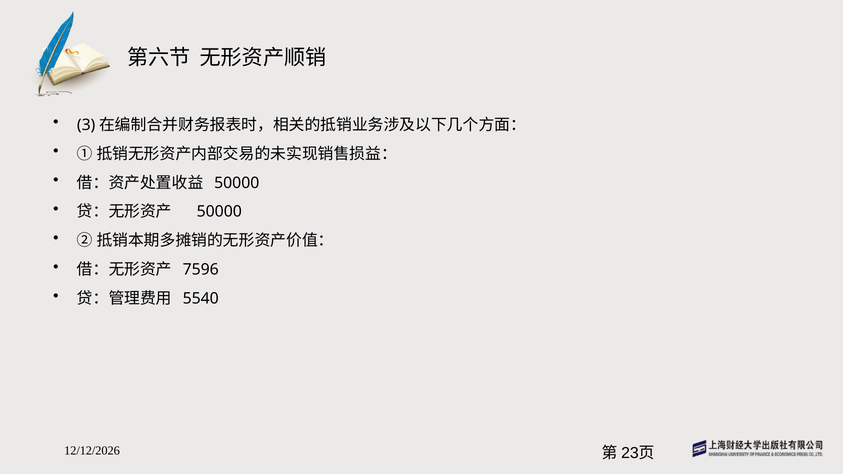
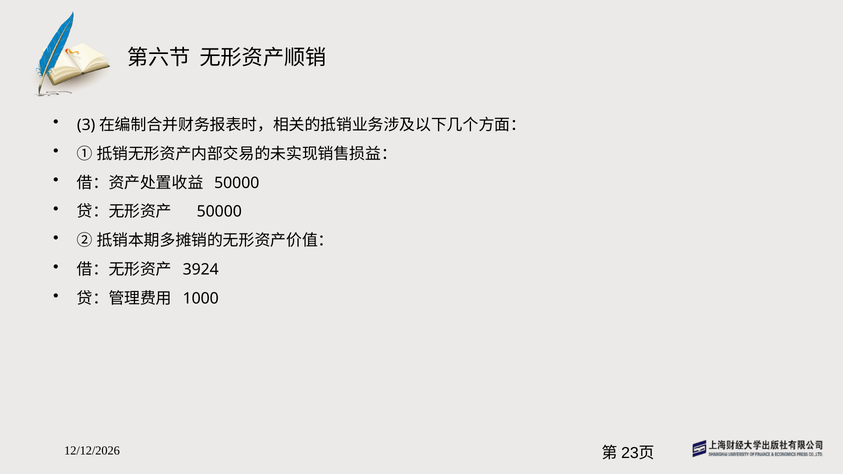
7596: 7596 -> 3924
5540: 5540 -> 1000
